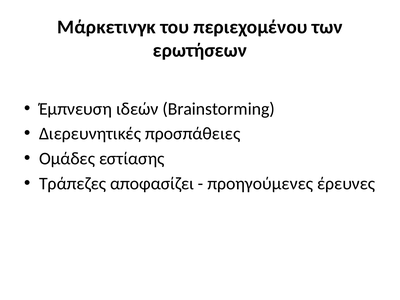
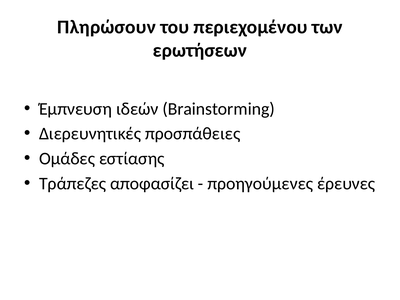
Μάρκετινγκ: Μάρκετινγκ -> Πληρώσουν
